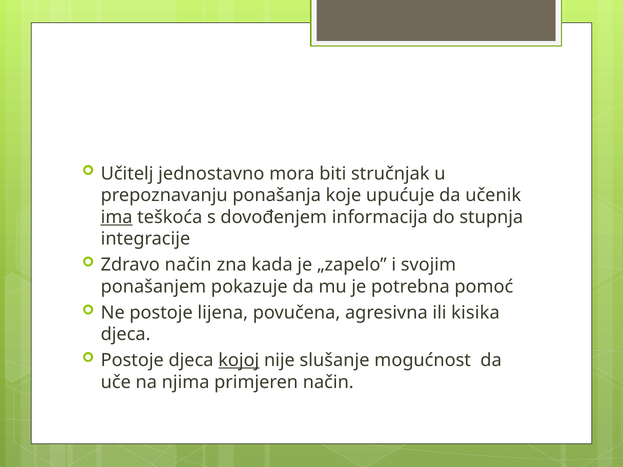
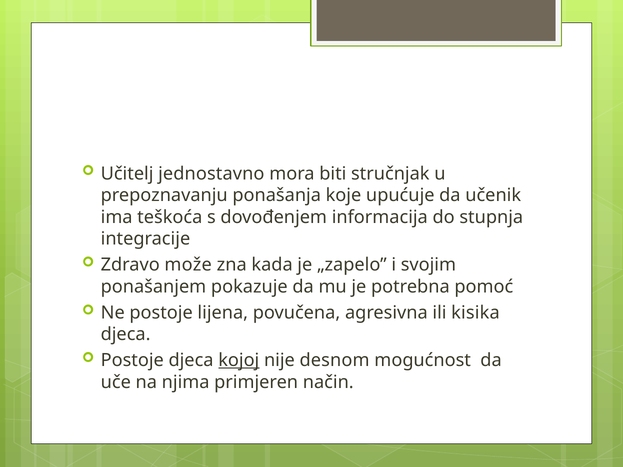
ima underline: present -> none
Zdravo način: način -> može
slušanje: slušanje -> desnom
